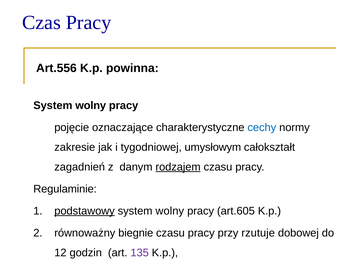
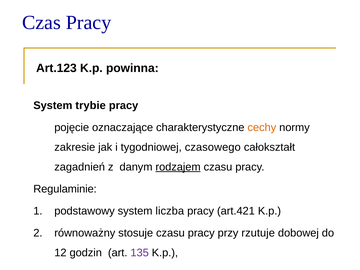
Art.556: Art.556 -> Art.123
wolny at (91, 105): wolny -> trybie
cechy colour: blue -> orange
umysłowym: umysłowym -> czasowego
podstawowy underline: present -> none
wolny at (170, 211): wolny -> liczba
art.605: art.605 -> art.421
biegnie: biegnie -> stosuje
